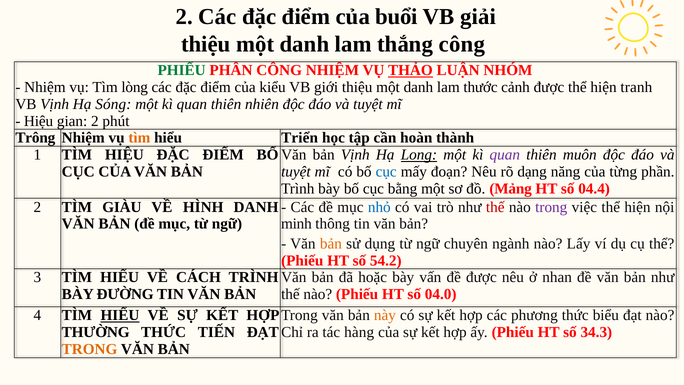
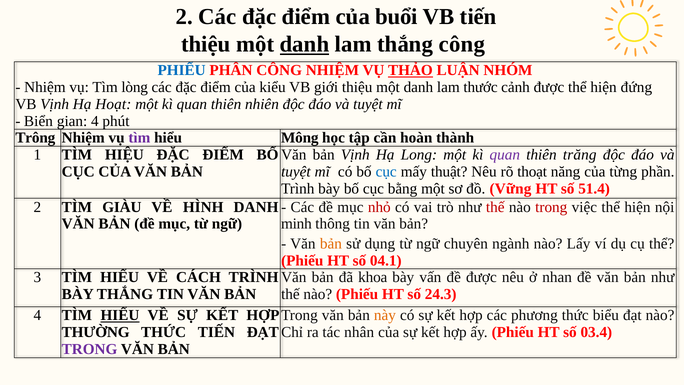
VB giải: giải -> tiến
danh at (304, 44) underline: none -> present
PHIẾU at (182, 70) colour: green -> blue
tranh: tranh -> đứng
Sóng: Sóng -> Hoạt
Hiệu at (39, 121): Hiệu -> Biển
gian 2: 2 -> 4
tìm at (139, 138) colour: orange -> purple
Triển: Triển -> Mông
Long underline: present -> none
muôn: muôn -> trăng
đoạn: đoạn -> thuật
dạng: dạng -> thoạt
Mảng: Mảng -> Vững
04.4: 04.4 -> 51.4
nhỏ colour: blue -> red
trong at (551, 207) colour: purple -> red
54.2: 54.2 -> 04.1
hoặc: hoặc -> khoa
BÀY ĐƯỜNG: ĐƯỜNG -> THẮNG
04.0: 04.0 -> 24.3
hàng: hàng -> nhân
34.3: 34.3 -> 03.4
TRONG at (90, 349) colour: orange -> purple
